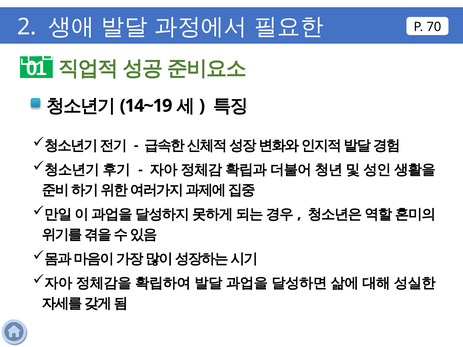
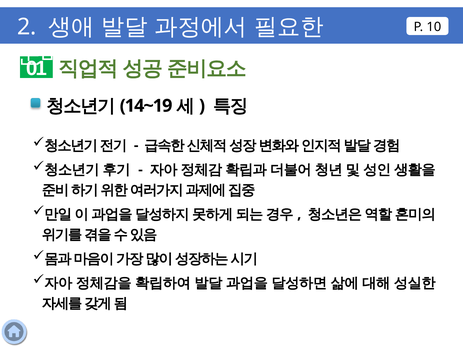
70: 70 -> 10
